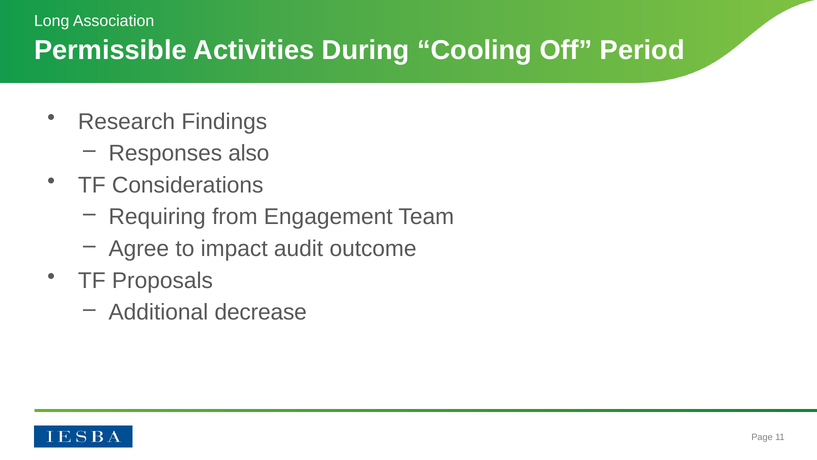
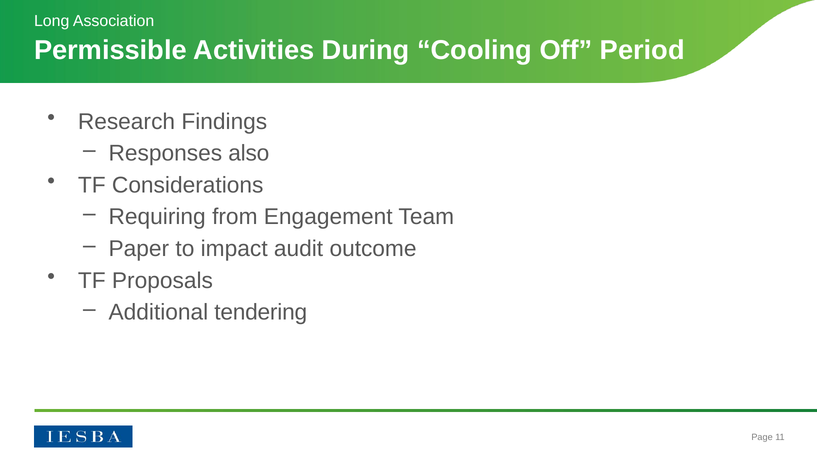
Agree: Agree -> Paper
decrease: decrease -> tendering
